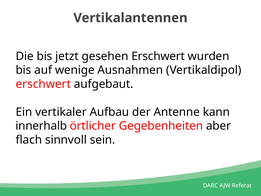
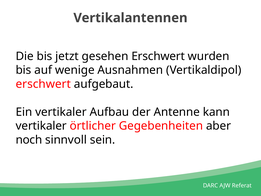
innerhalb at (41, 126): innerhalb -> vertikaler
flach: flach -> noch
